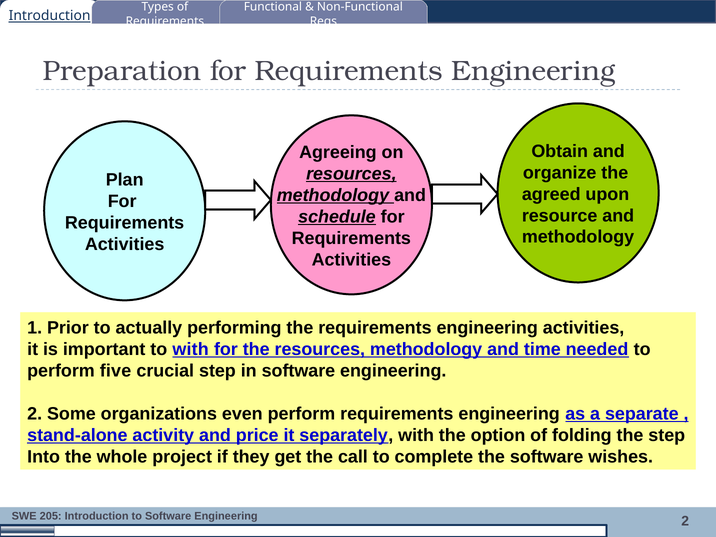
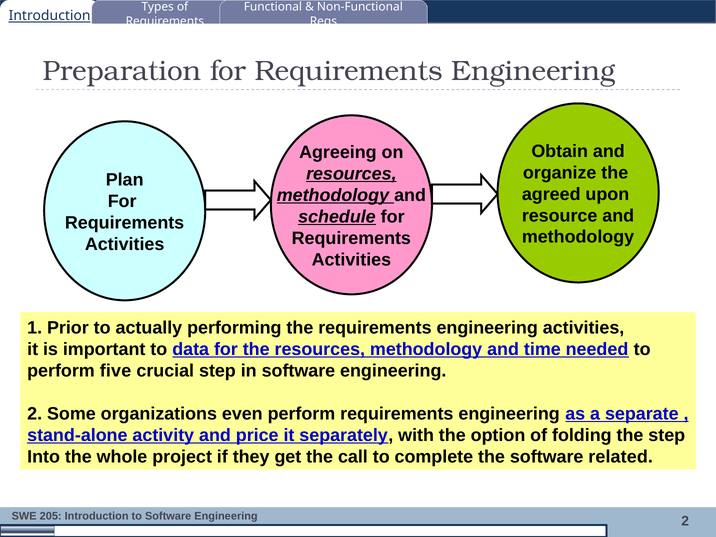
to with: with -> data
wishes: wishes -> related
